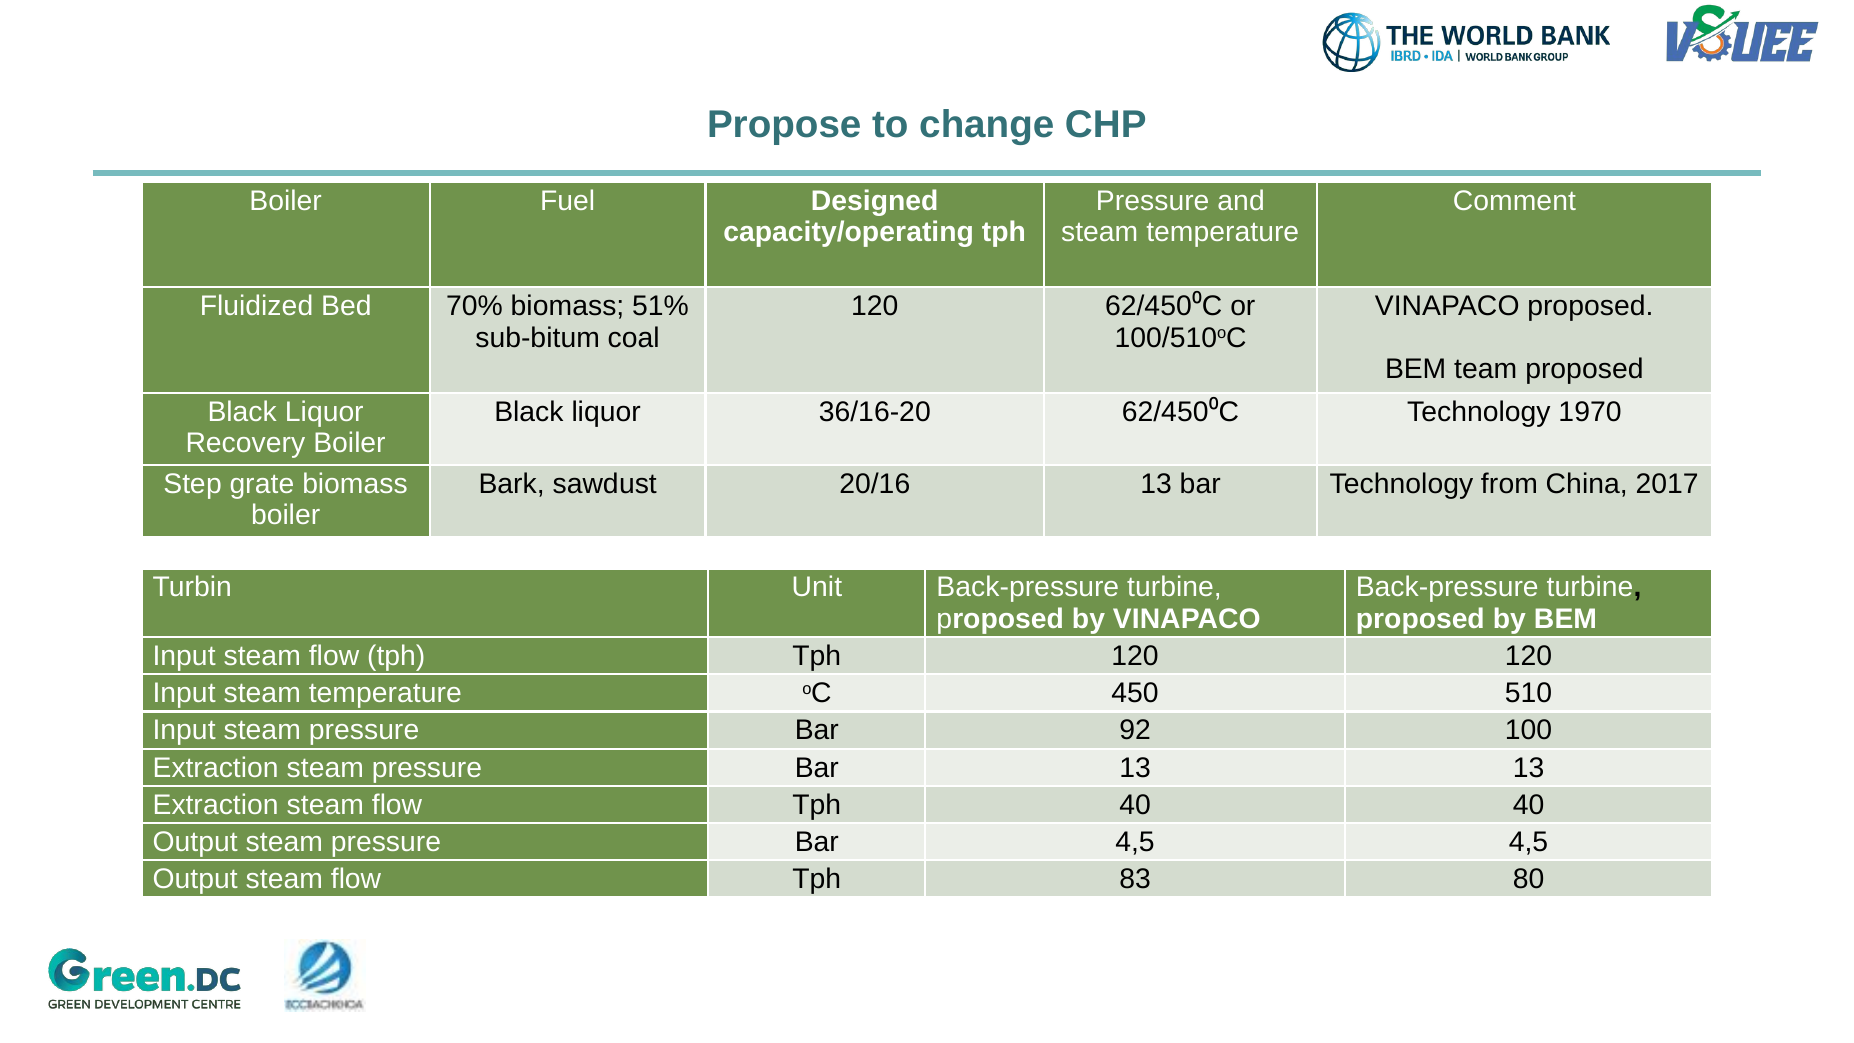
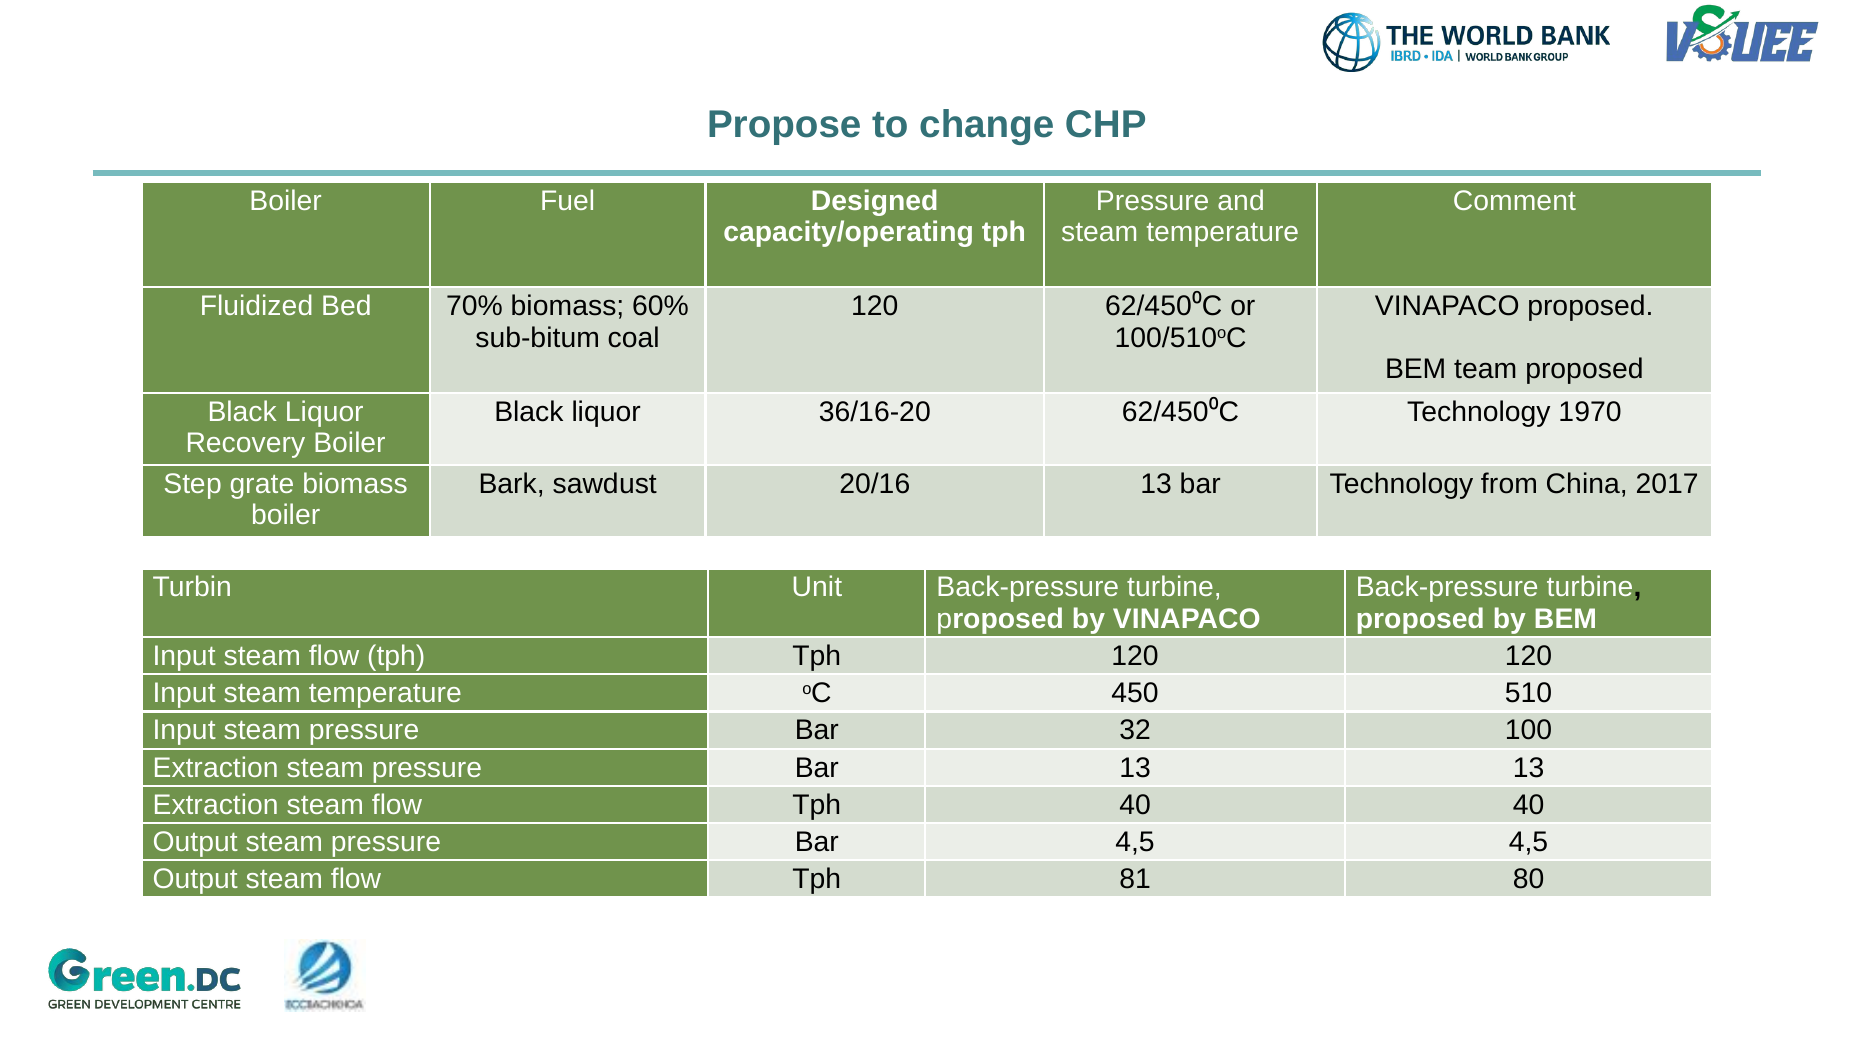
51%: 51% -> 60%
92: 92 -> 32
83: 83 -> 81
